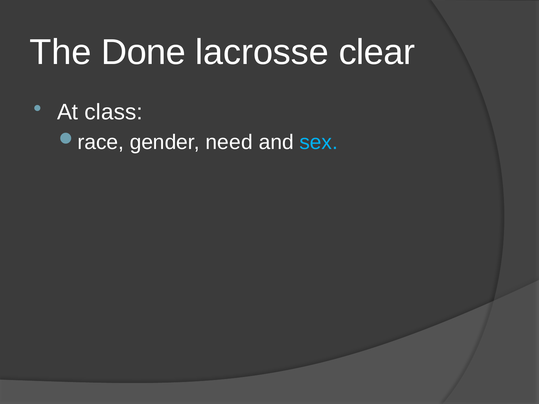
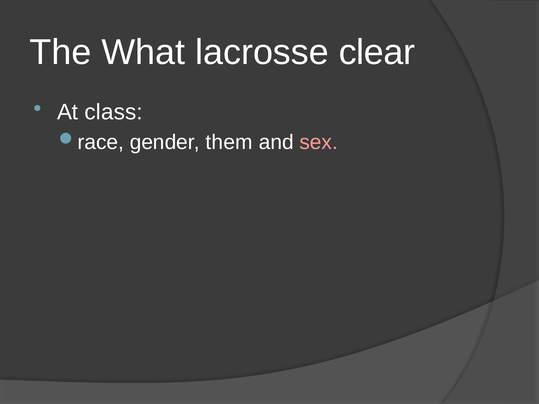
Done: Done -> What
need: need -> them
sex colour: light blue -> pink
